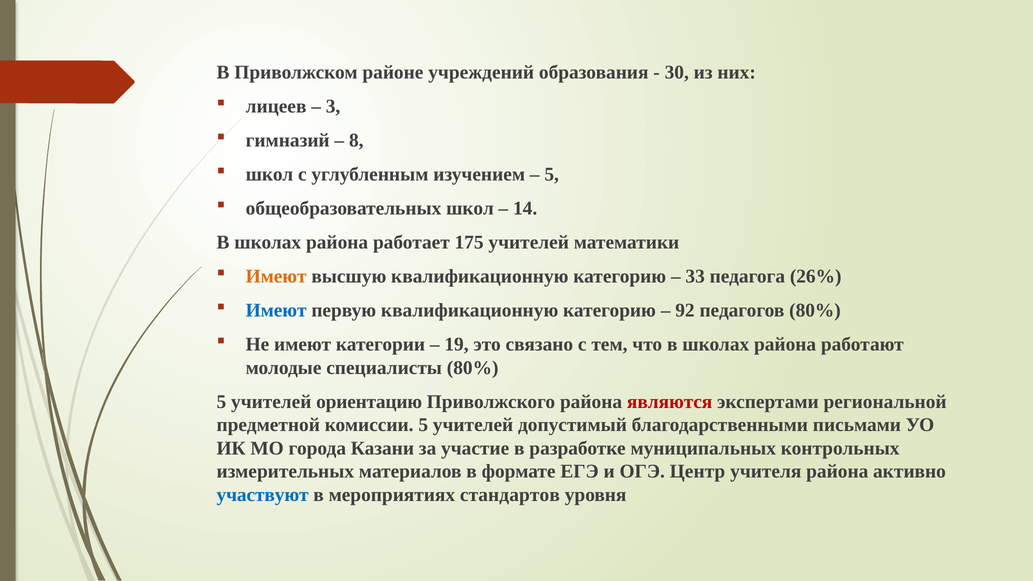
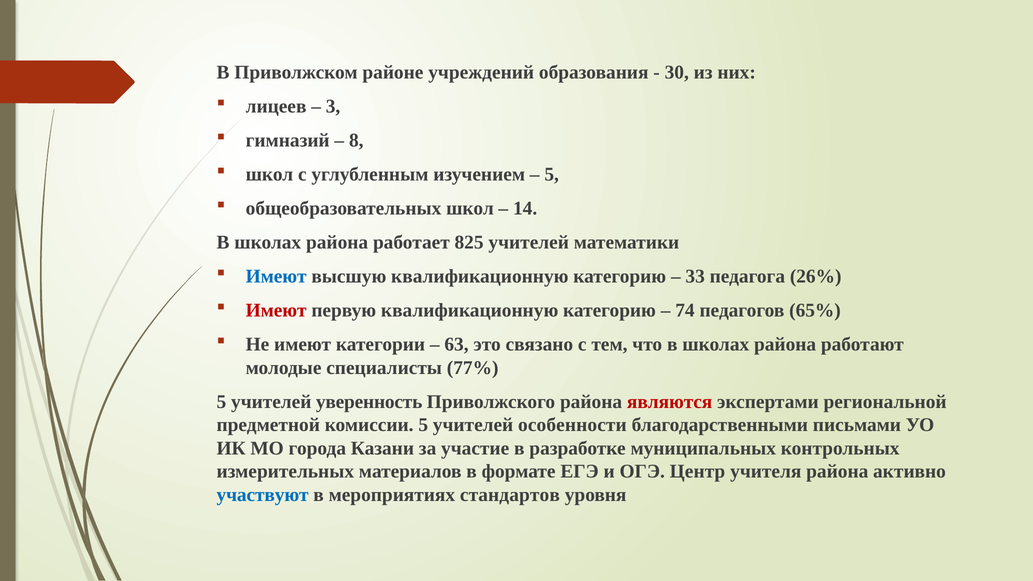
175: 175 -> 825
Имеют at (276, 277) colour: orange -> blue
Имеют at (276, 311) colour: blue -> red
92: 92 -> 74
педагогов 80%: 80% -> 65%
19: 19 -> 63
специалисты 80%: 80% -> 77%
ориентацию: ориентацию -> уверенность
допустимый: допустимый -> особенности
